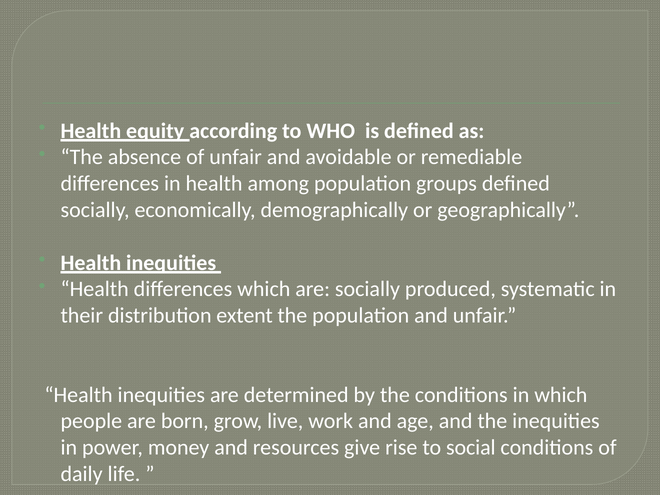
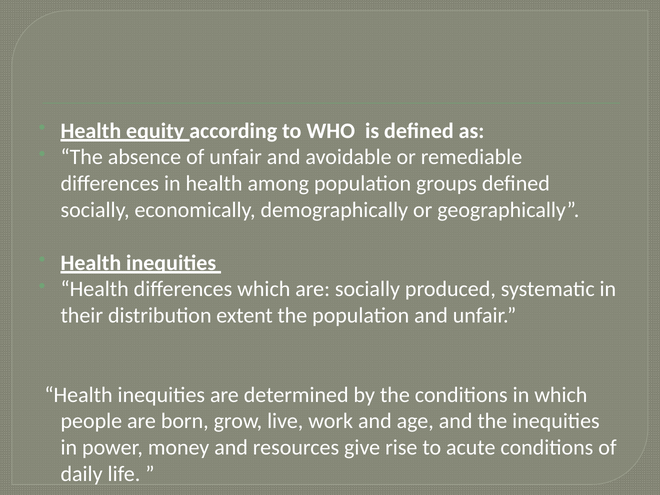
social: social -> acute
